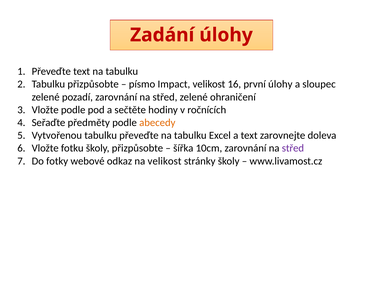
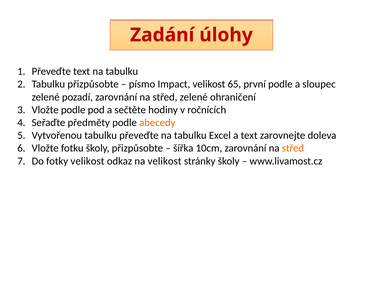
16: 16 -> 65
první úlohy: úlohy -> podle
střed at (293, 148) colour: purple -> orange
fotky webové: webové -> velikost
